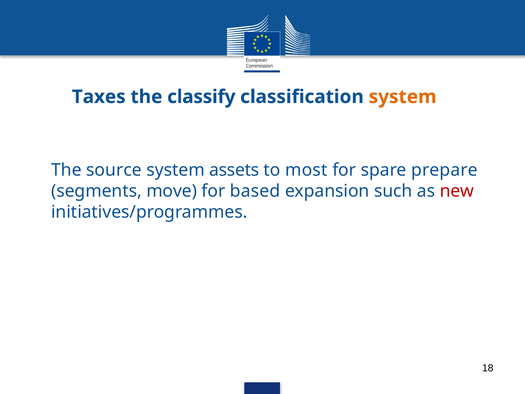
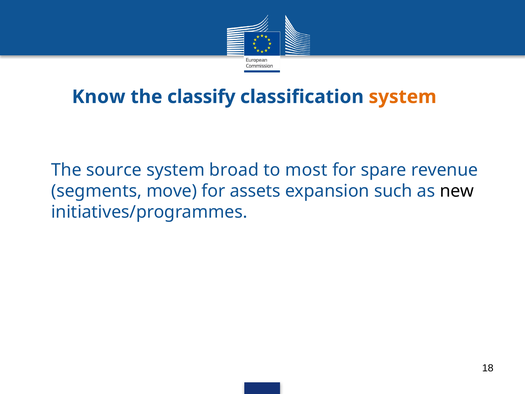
Taxes: Taxes -> Know
assets: assets -> broad
prepare: prepare -> revenue
based: based -> assets
new colour: red -> black
